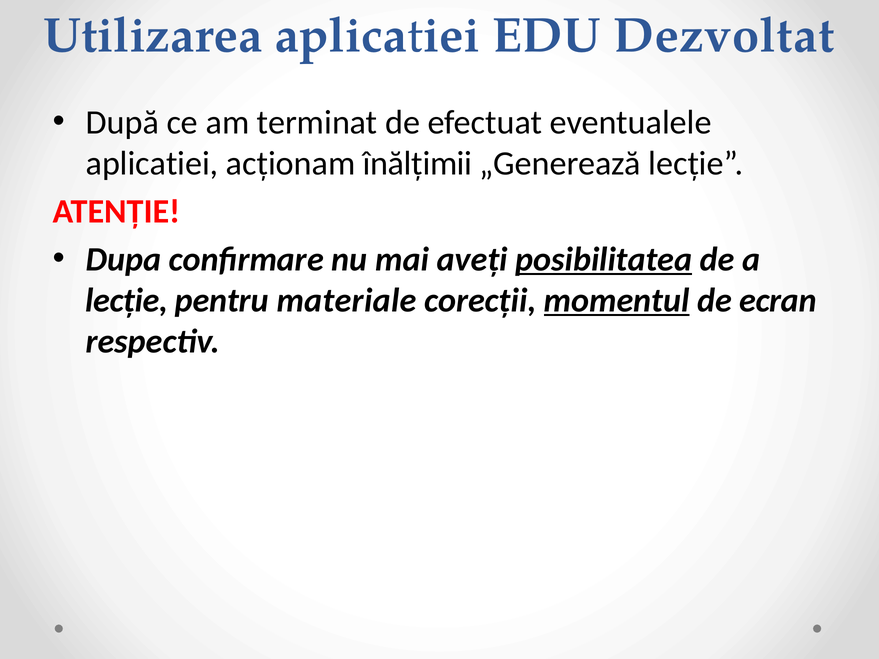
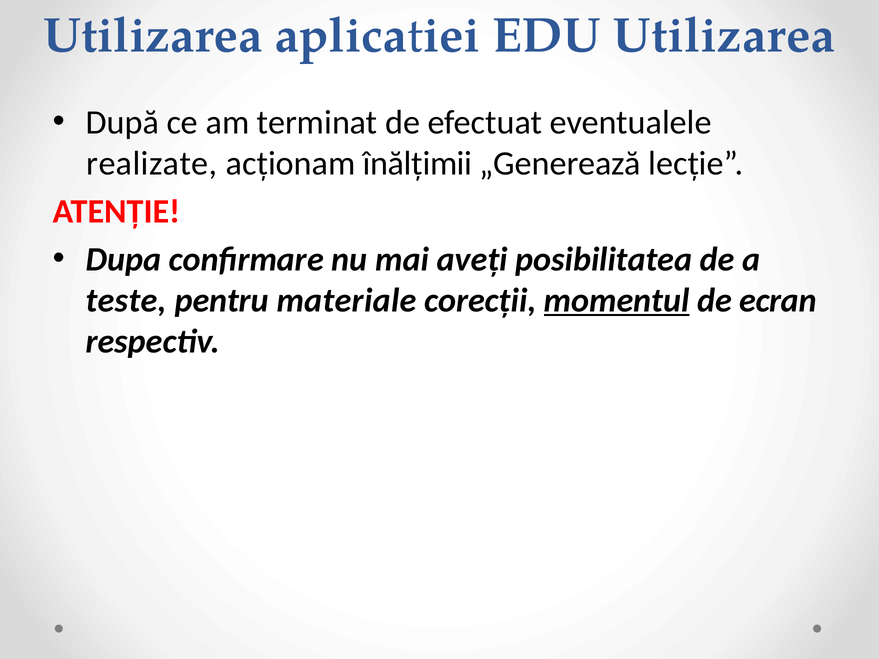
EDU Dezvoltat: Dezvoltat -> Utilizarea
aplicatiei at (152, 164): aplicatiei -> realizate
posibilitatea underline: present -> none
lecție at (127, 300): lecție -> teste
